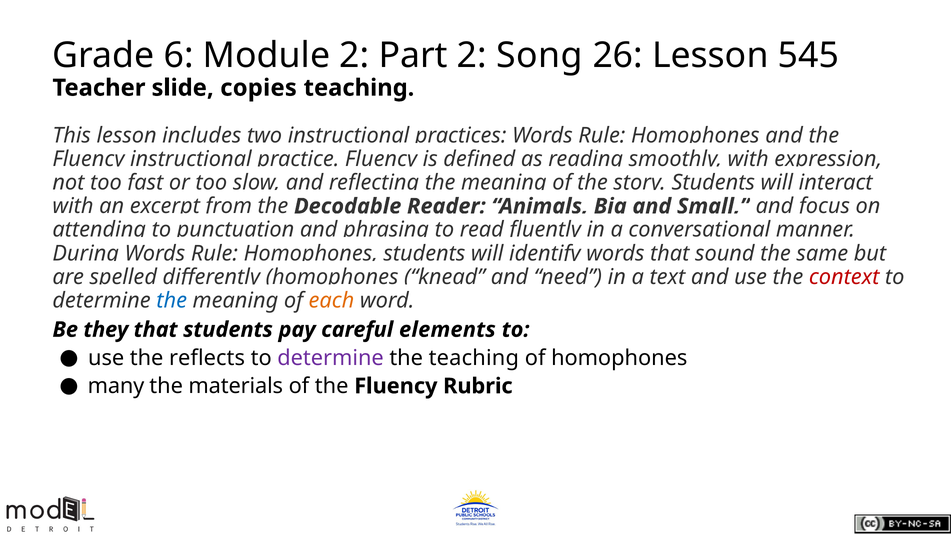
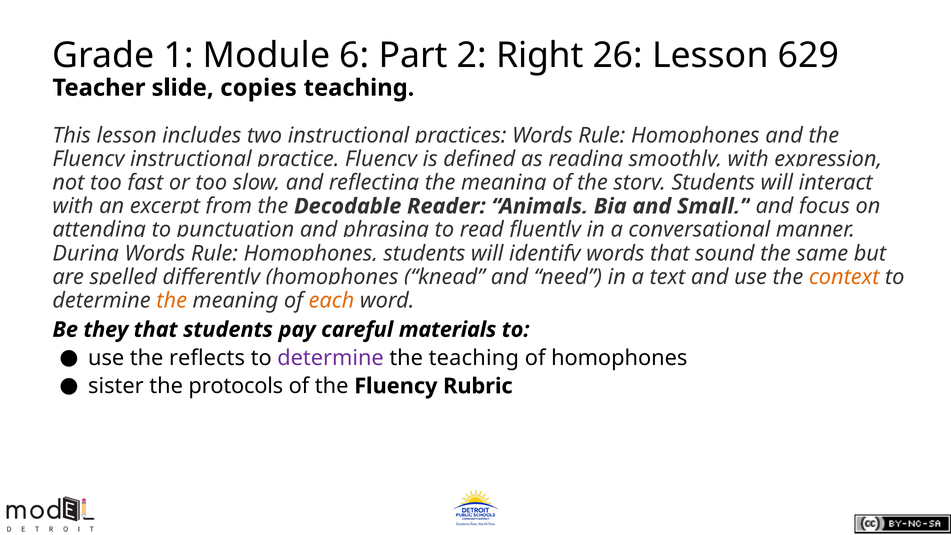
6: 6 -> 1
Module 2: 2 -> 6
Song: Song -> Right
545: 545 -> 629
context colour: red -> orange
the at (172, 300) colour: blue -> orange
elements: elements -> materials
many: many -> sister
materials: materials -> protocols
